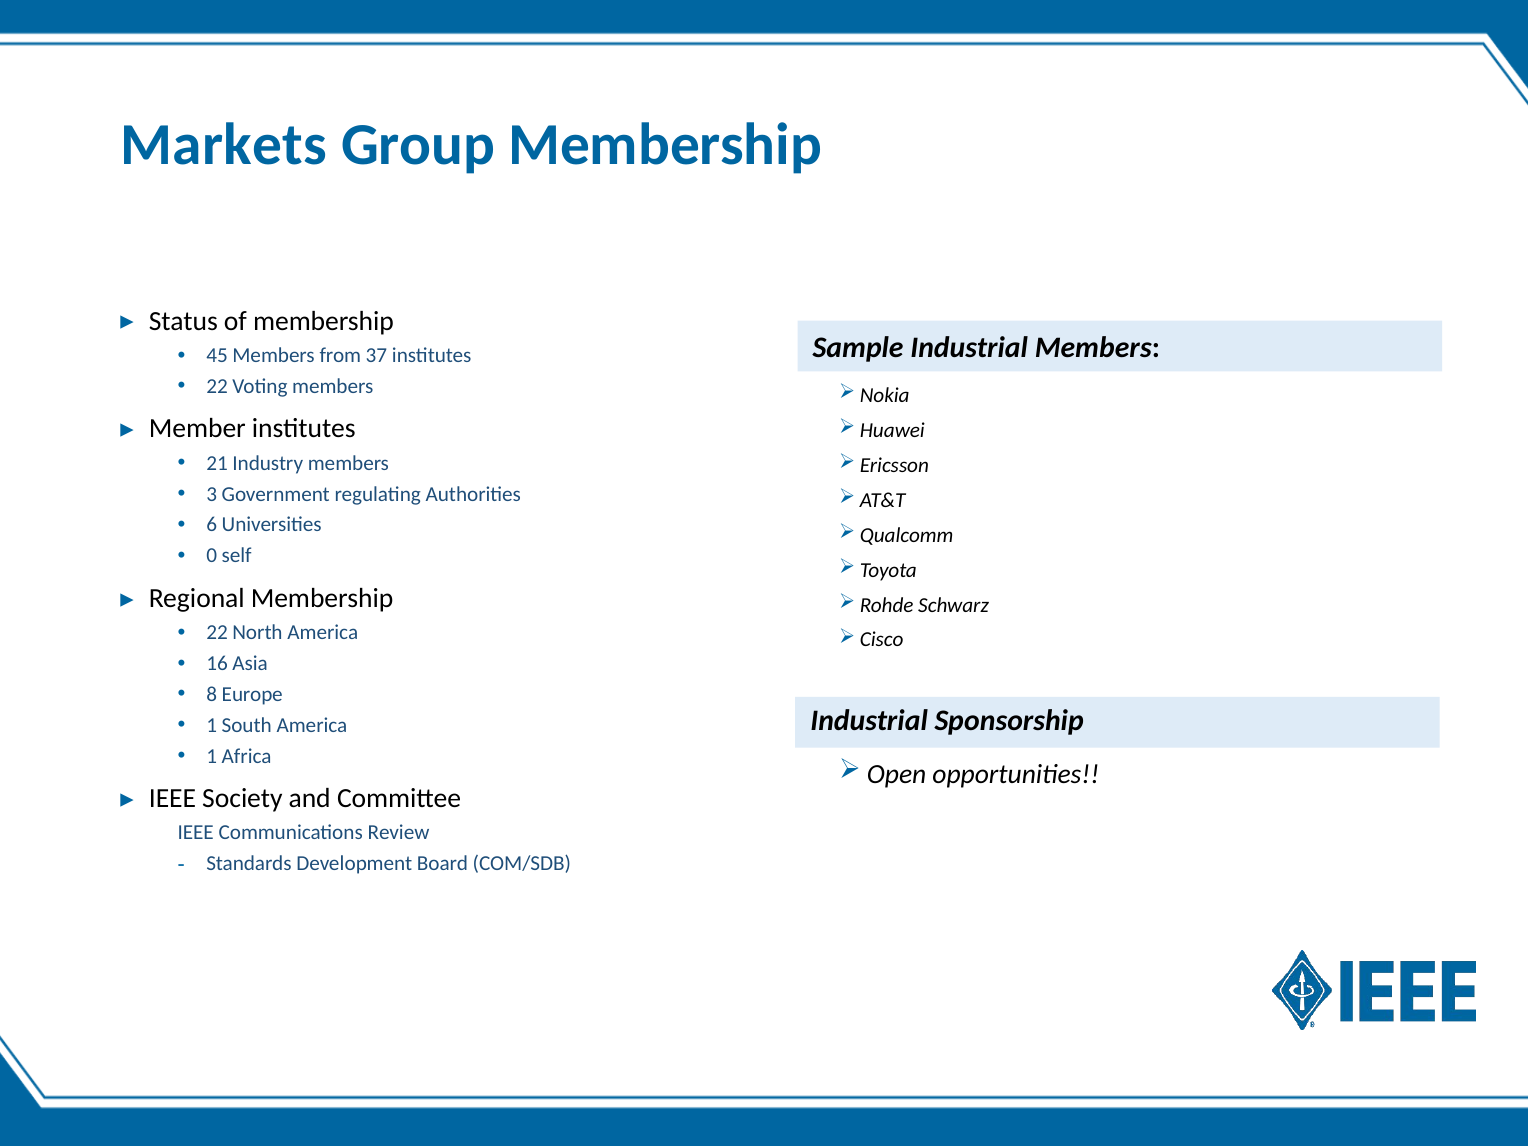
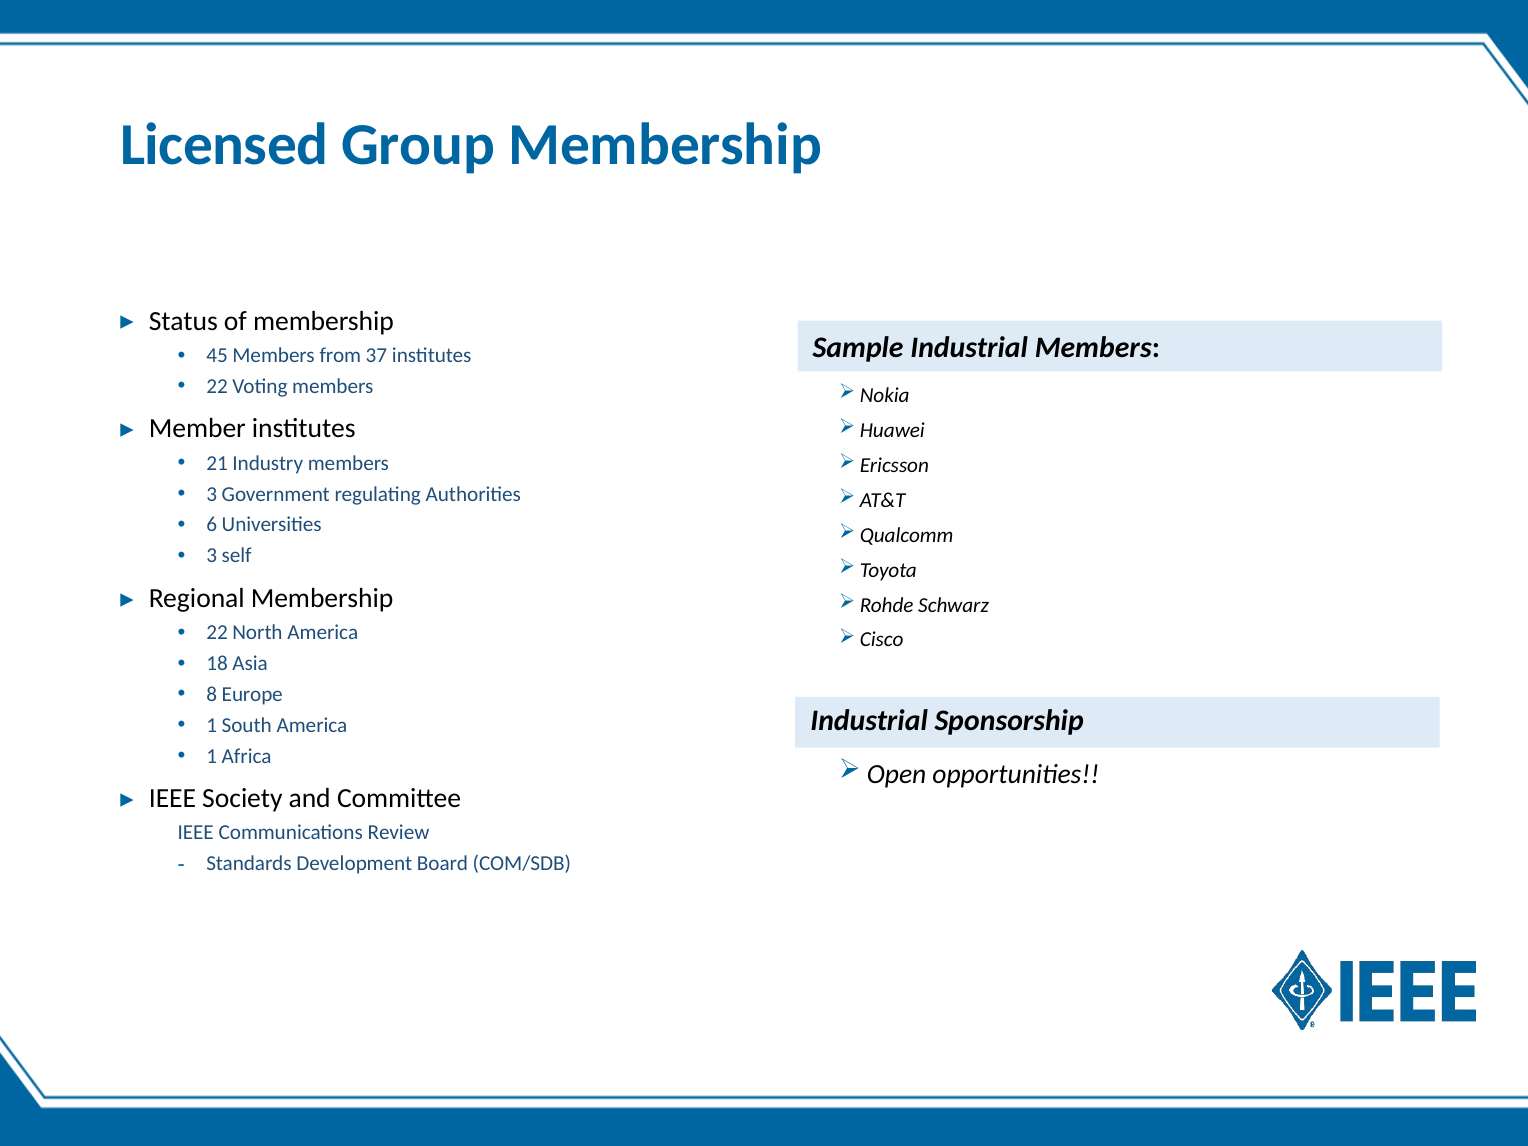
Markets: Markets -> Licensed
0 at (212, 556): 0 -> 3
16: 16 -> 18
